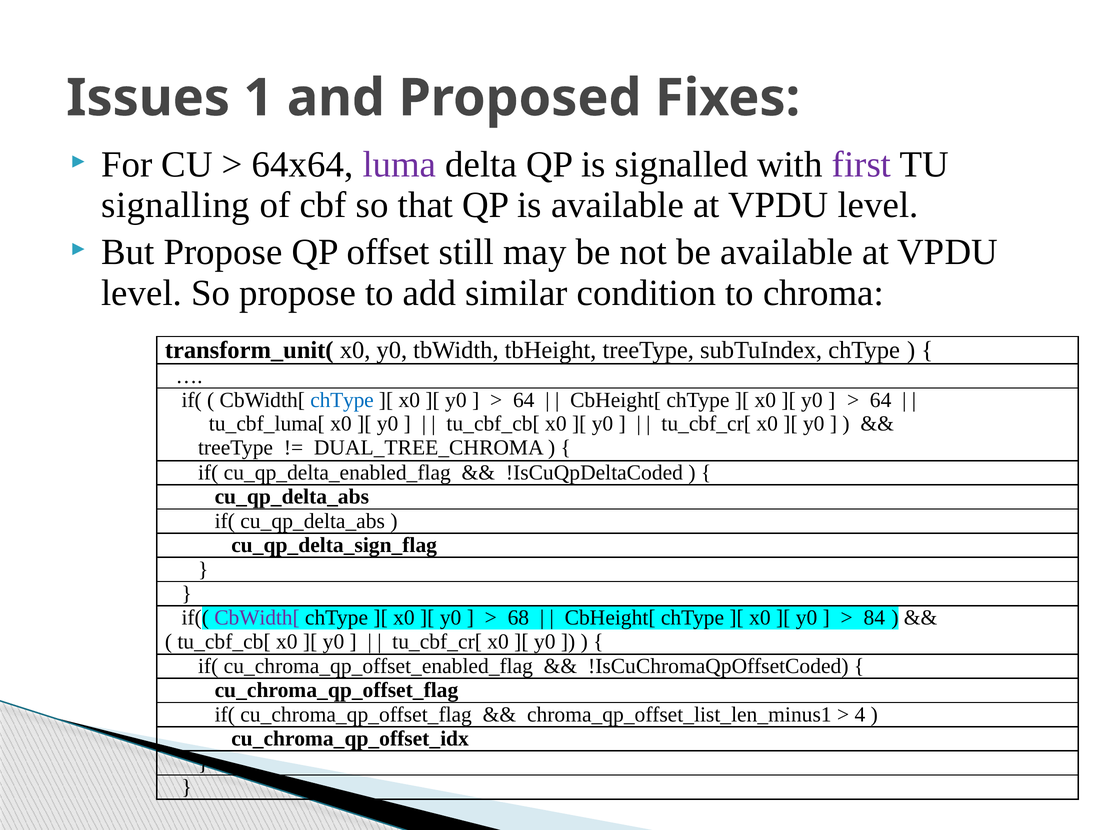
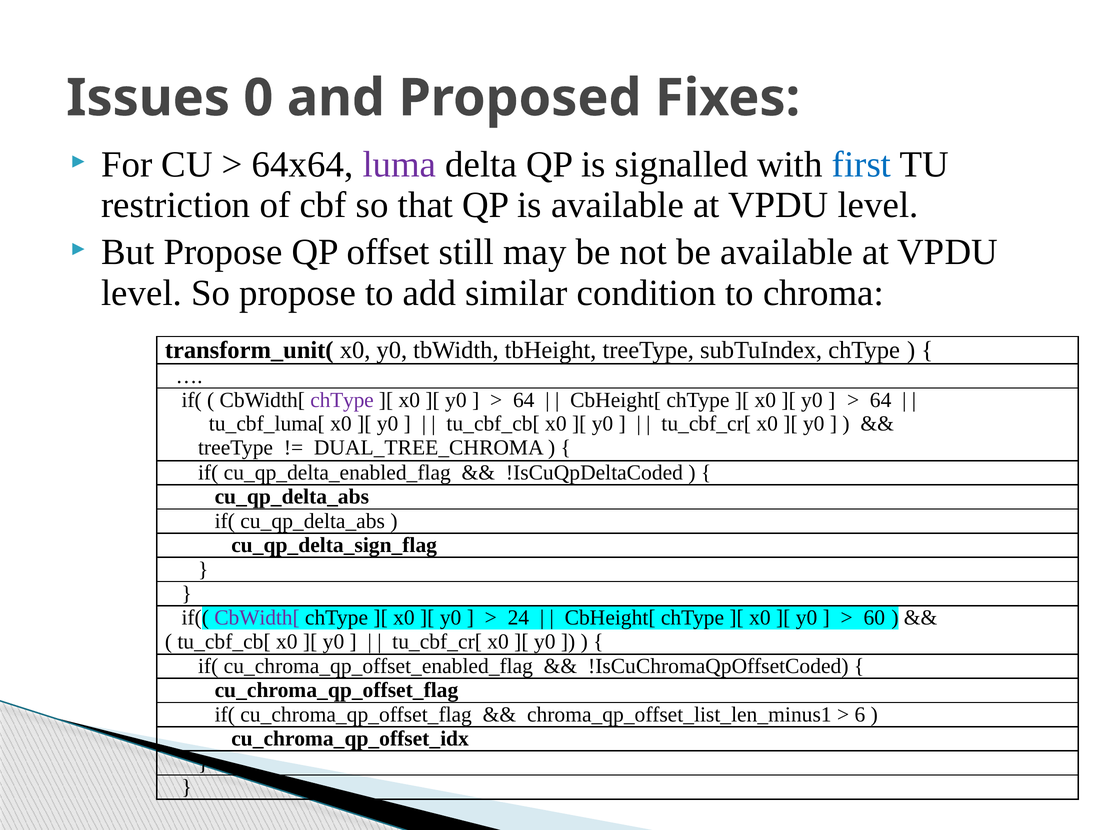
1: 1 -> 0
first colour: purple -> blue
signalling: signalling -> restriction
chType at (342, 400) colour: blue -> purple
68: 68 -> 24
84: 84 -> 60
4: 4 -> 6
